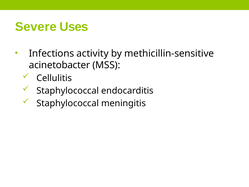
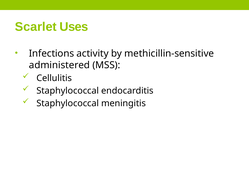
Severe: Severe -> Scarlet
acinetobacter: acinetobacter -> administered
